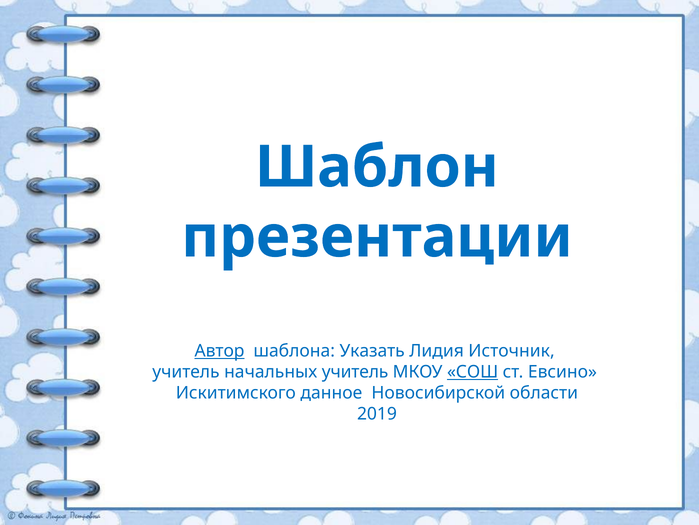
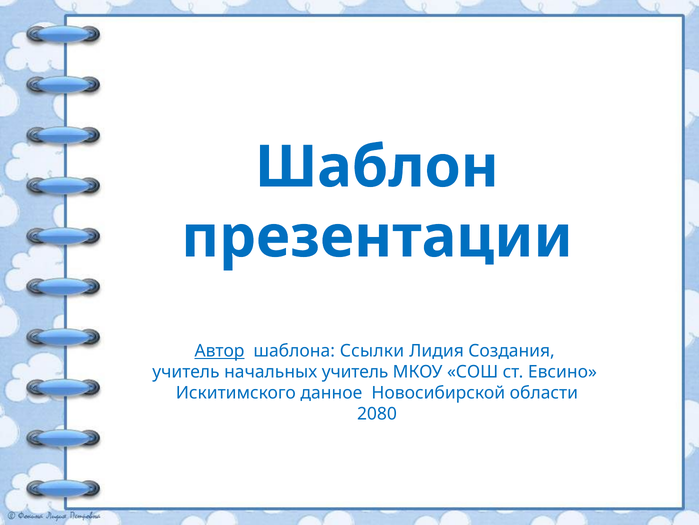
Указать: Указать -> Ссылки
Источник: Источник -> Создания
СОШ underline: present -> none
2019: 2019 -> 2080
